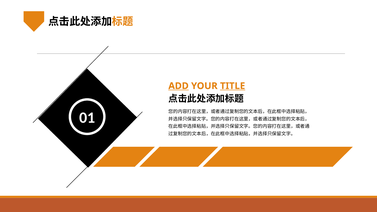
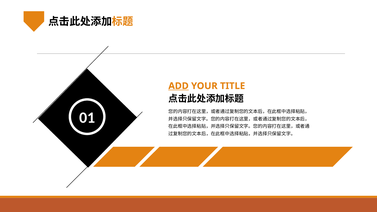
TITLE underline: present -> none
